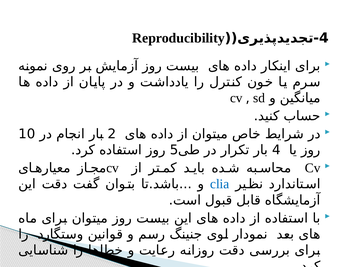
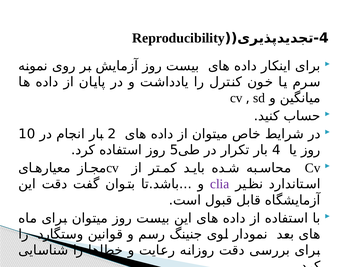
clia colour: blue -> purple
